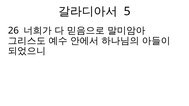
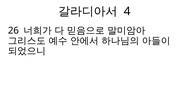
5: 5 -> 4
